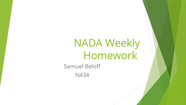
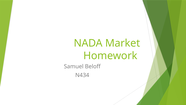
Weekly: Weekly -> Market
